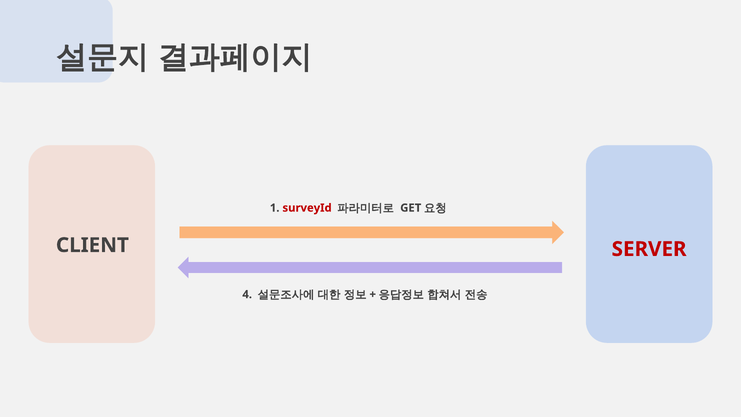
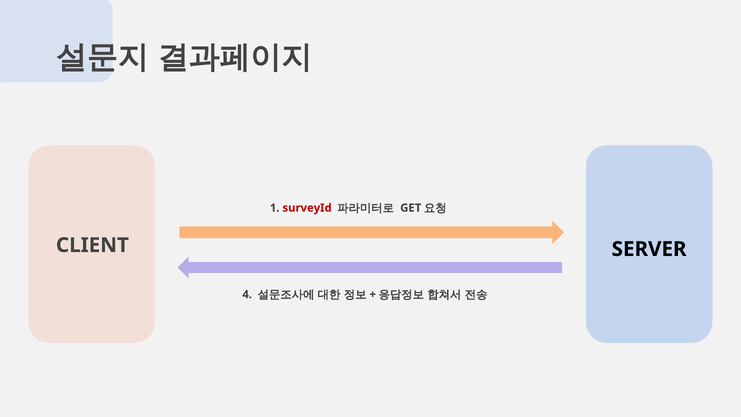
SERVER colour: red -> black
